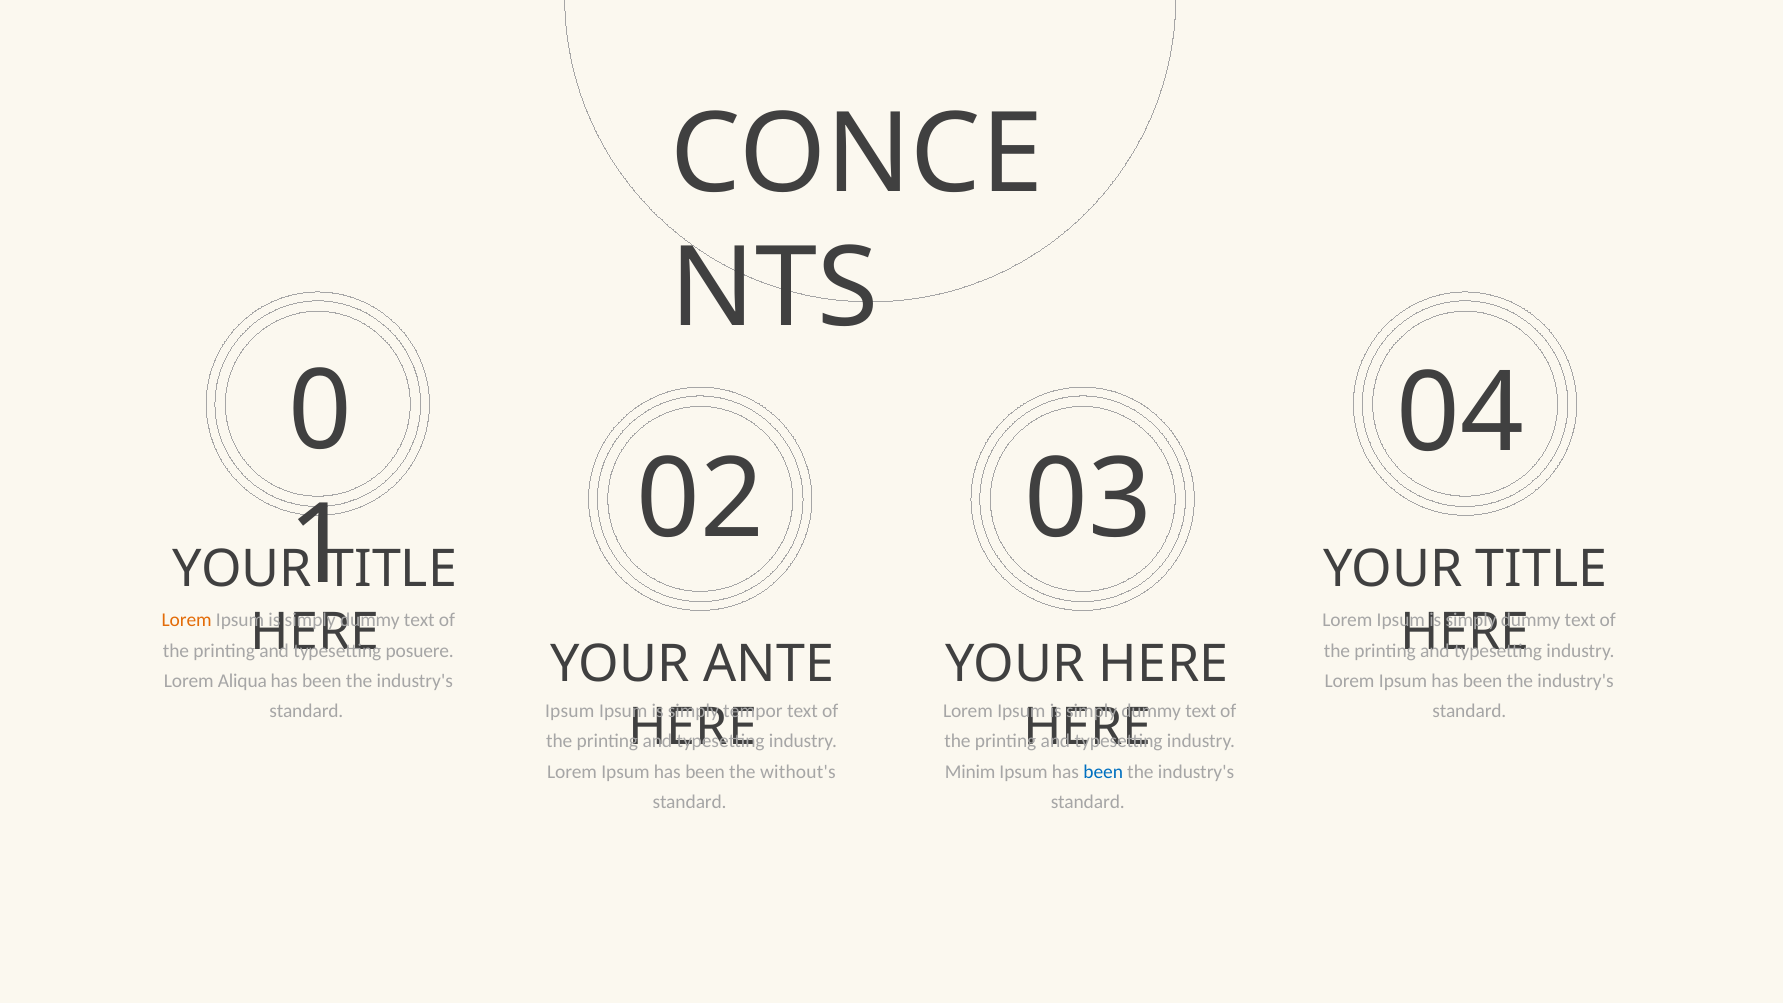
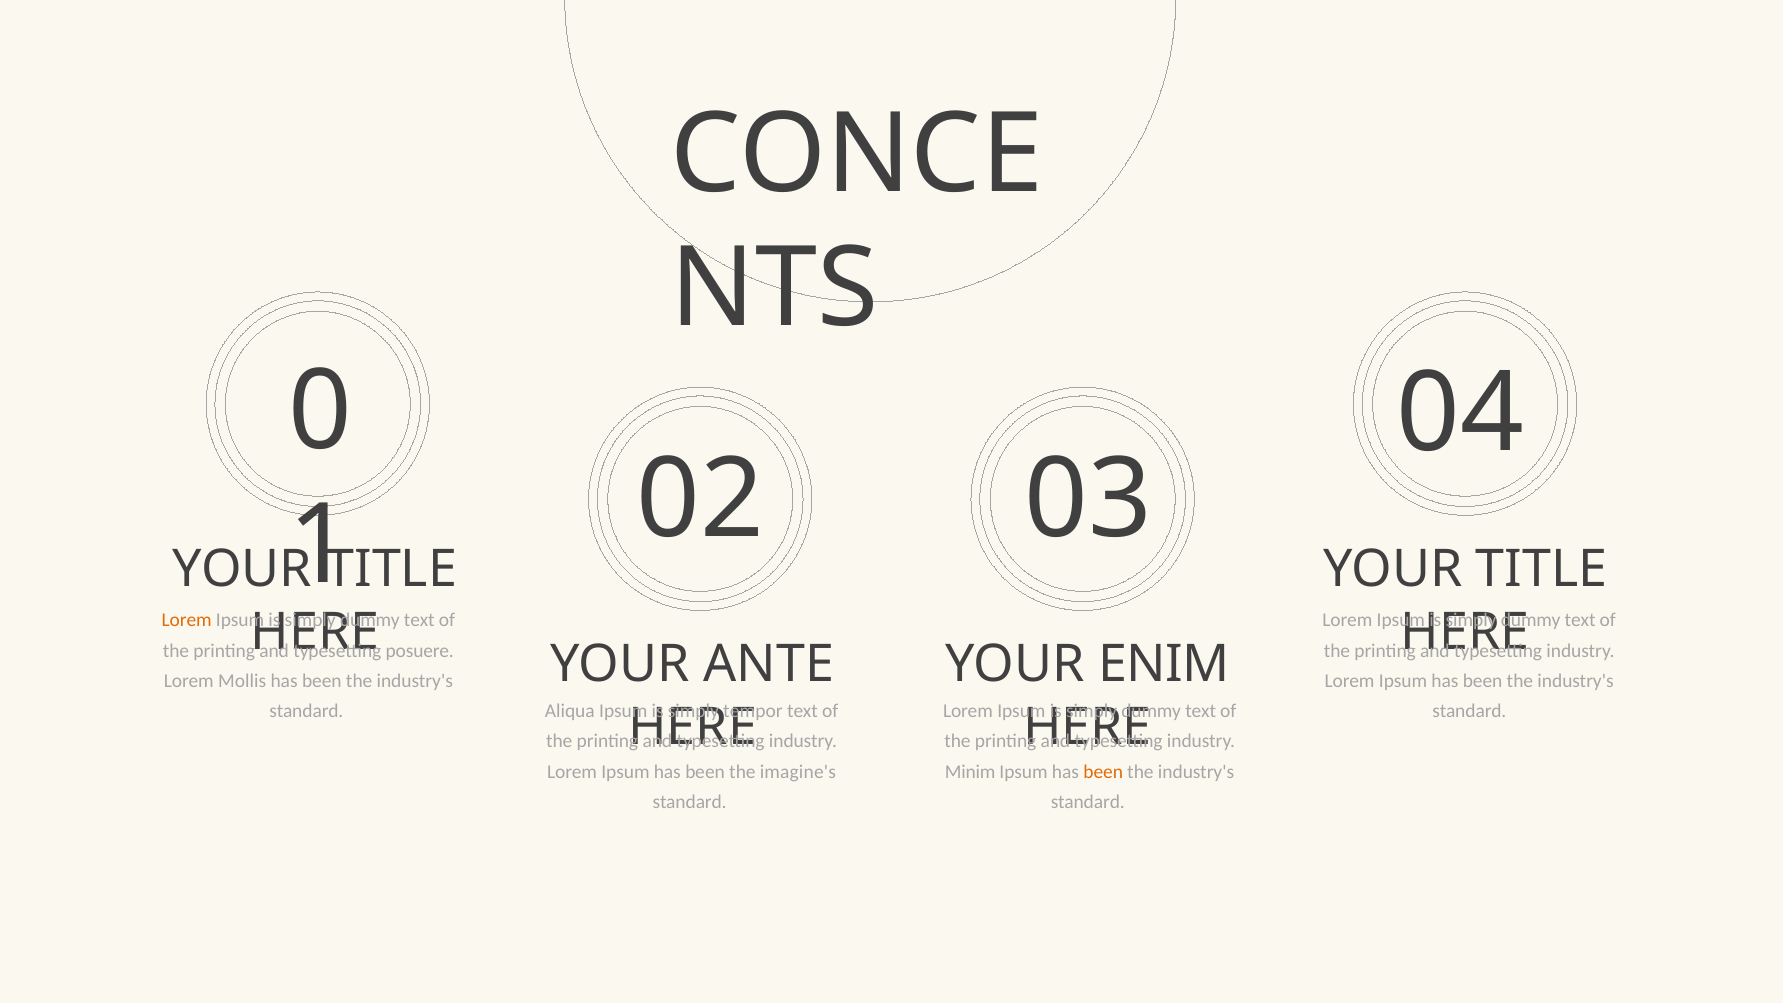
YOUR HERE: HERE -> ENIM
Aliqua: Aliqua -> Mollis
Ipsum at (570, 711): Ipsum -> Aliqua
without's: without's -> imagine's
been at (1103, 772) colour: blue -> orange
